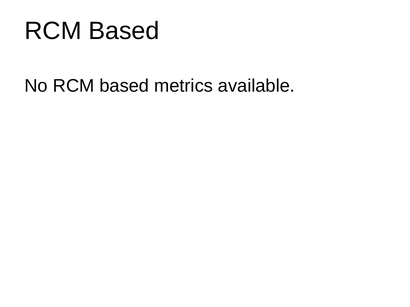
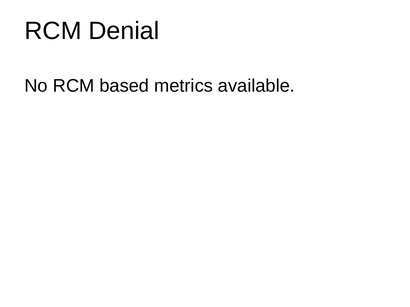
Based at (124, 31): Based -> Denial
